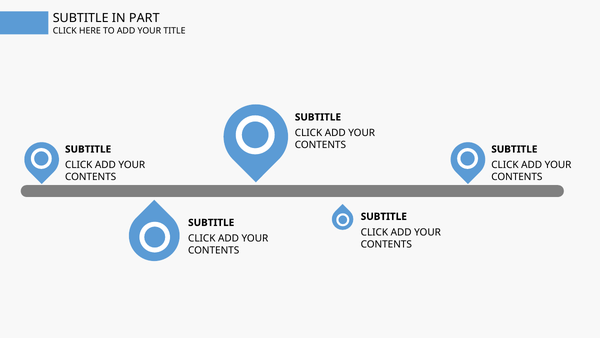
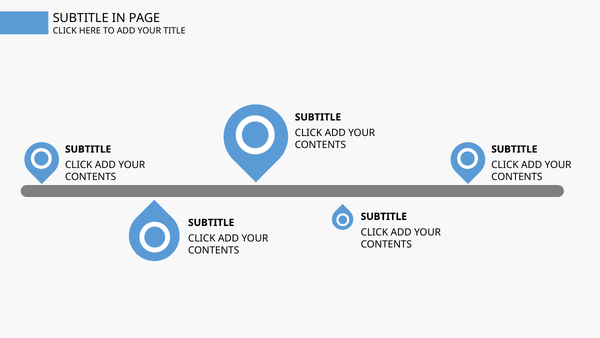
PART: PART -> PAGE
